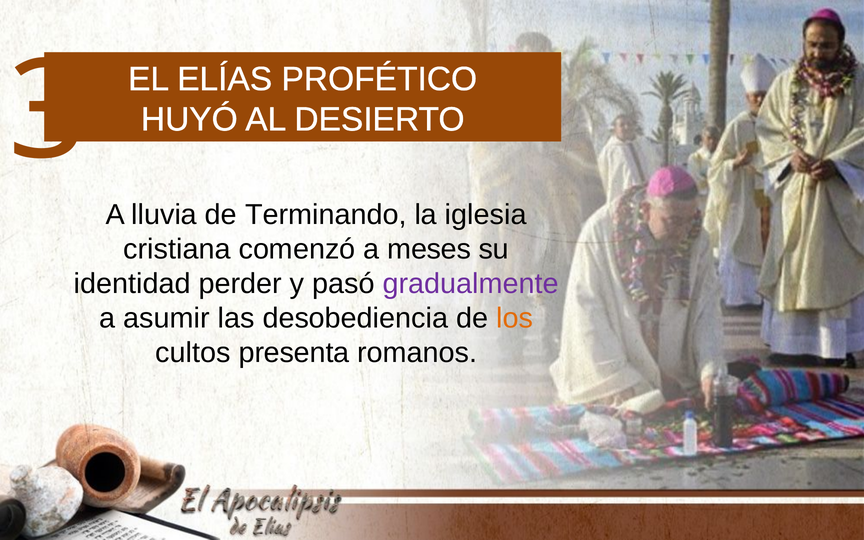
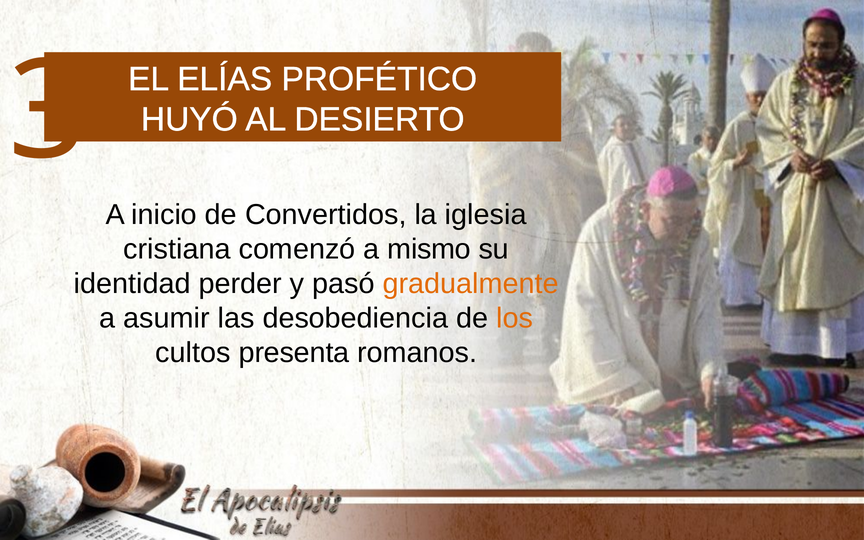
lluvia: lluvia -> inicio
Terminando: Terminando -> Convertidos
meses: meses -> mismo
gradualmente colour: purple -> orange
